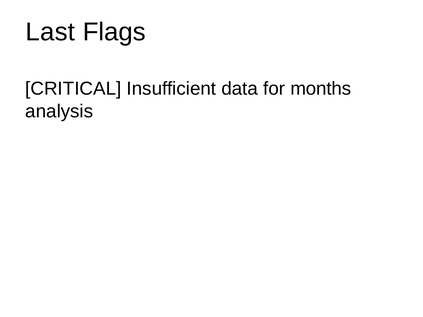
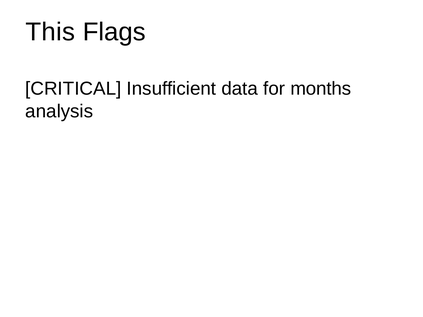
Last: Last -> This
